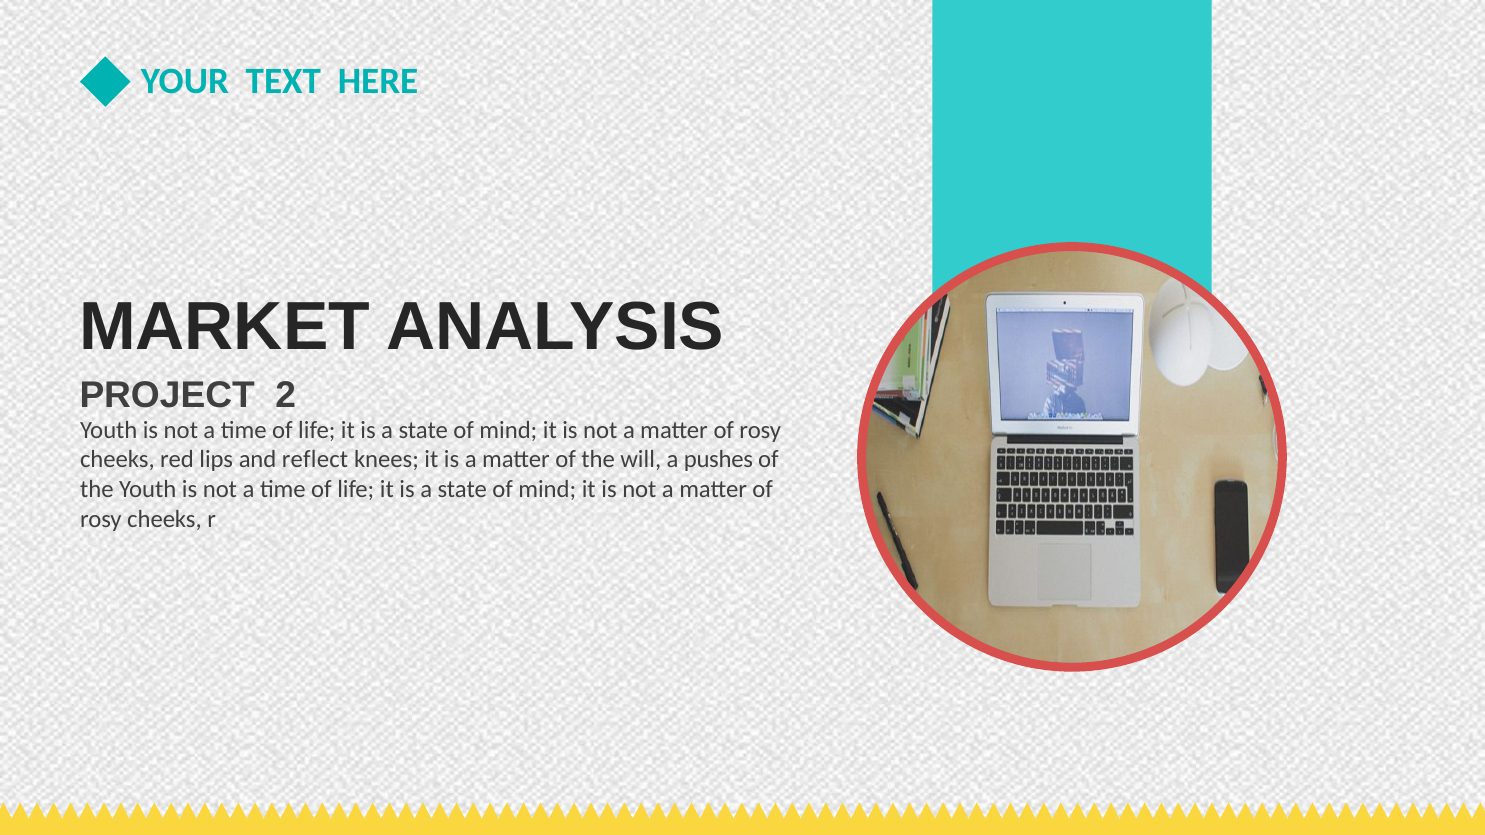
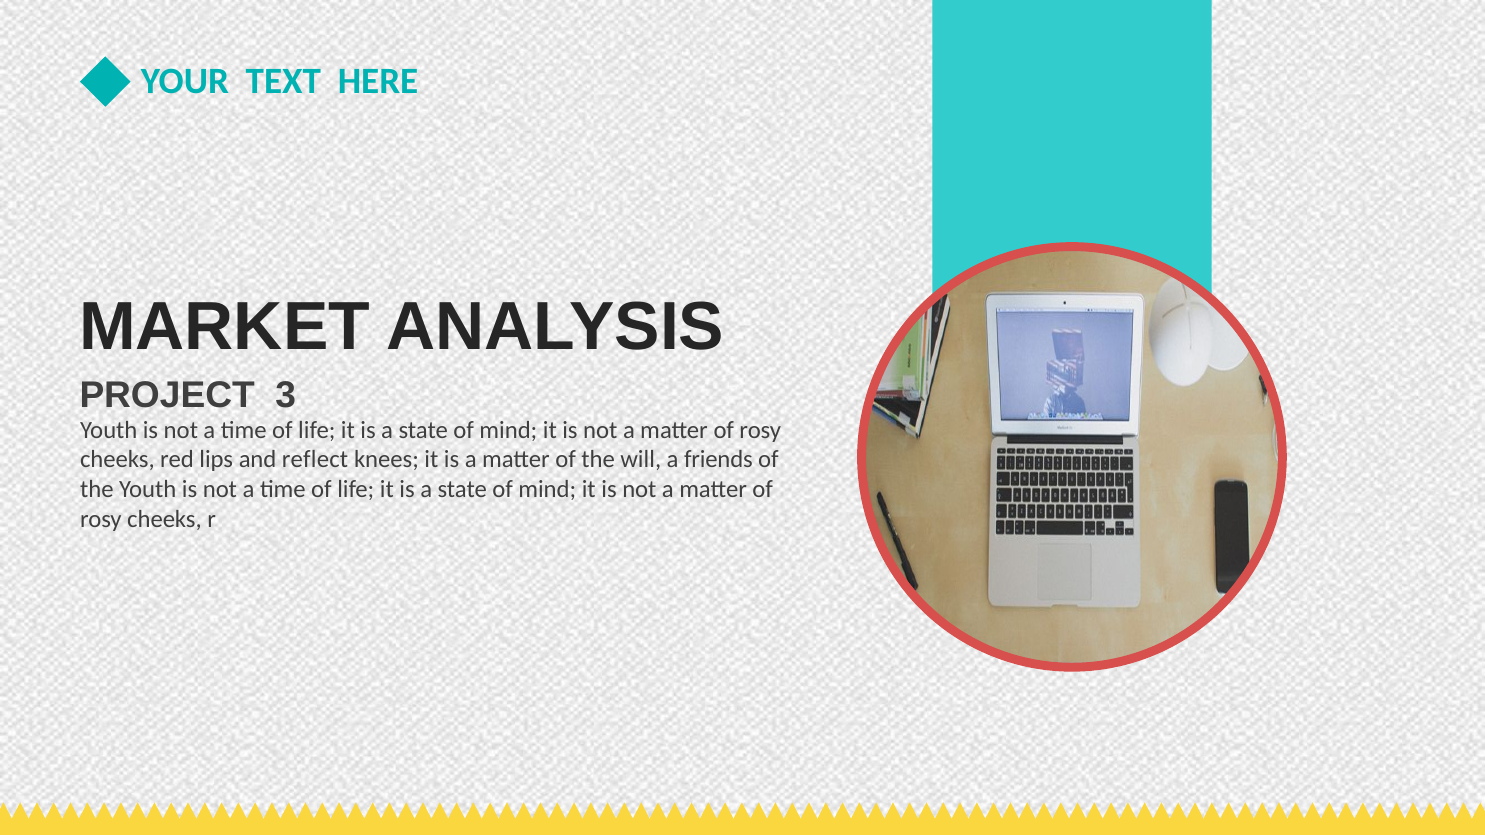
2: 2 -> 3
pushes: pushes -> friends
